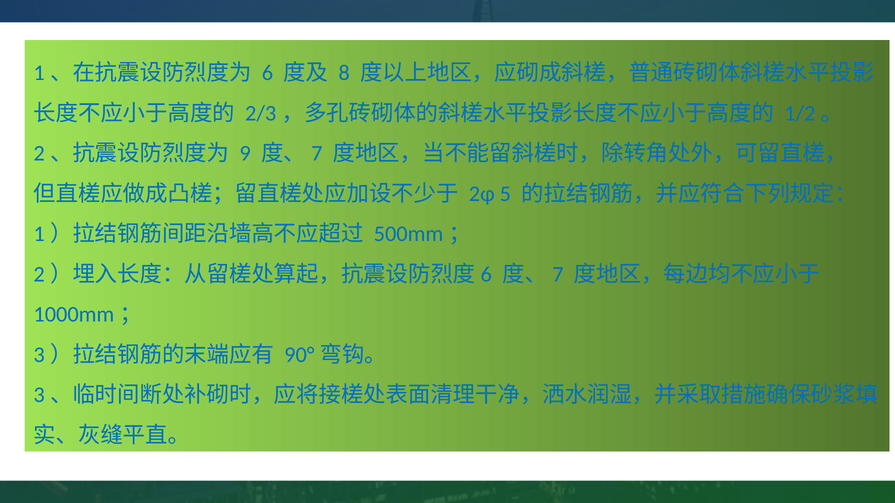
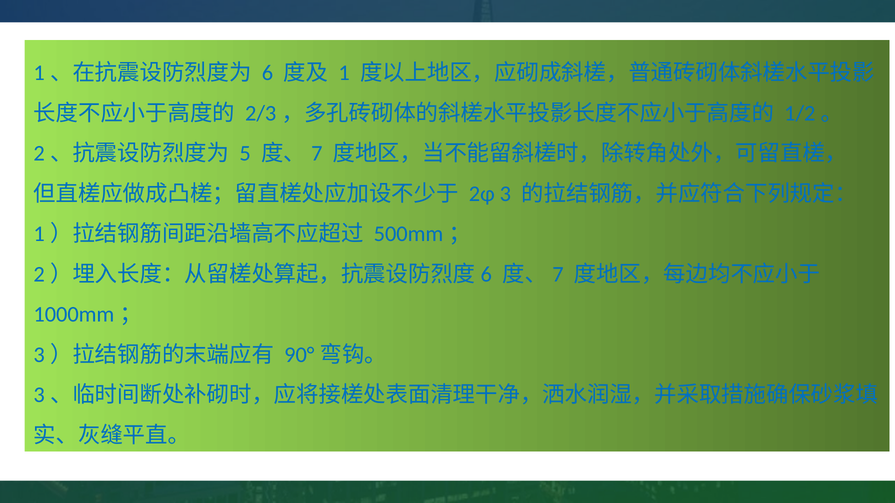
8: 8 -> 1
9: 9 -> 5
5: 5 -> 3
